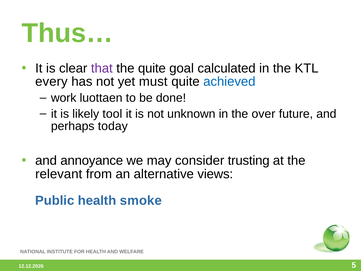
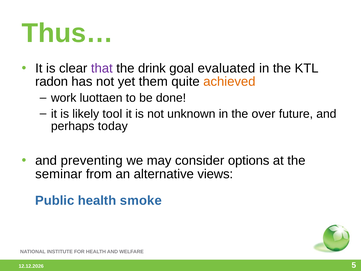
the quite: quite -> drink
calculated: calculated -> evaluated
every: every -> radon
must: must -> them
achieved colour: blue -> orange
annoyance: annoyance -> preventing
trusting: trusting -> options
relevant: relevant -> seminar
